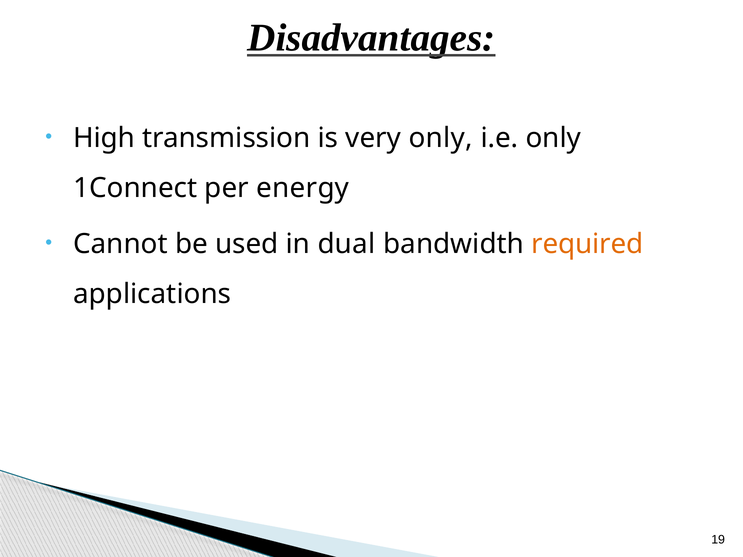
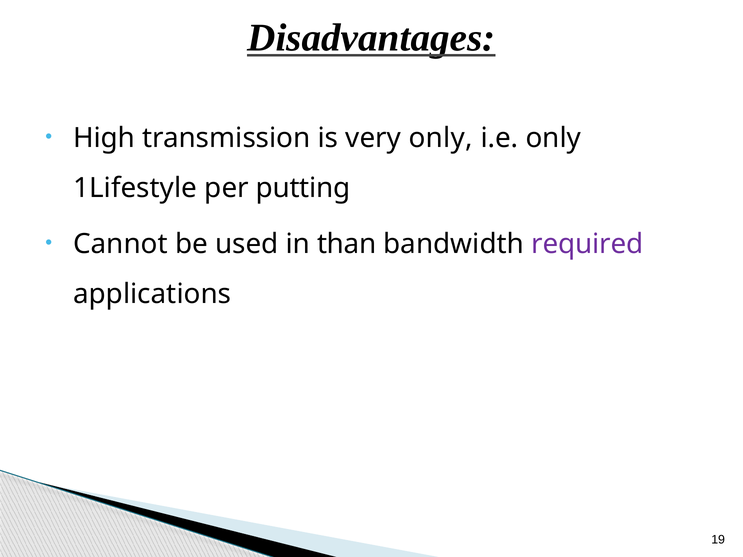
1Connect: 1Connect -> 1Lifestyle
energy: energy -> putting
dual: dual -> than
required colour: orange -> purple
